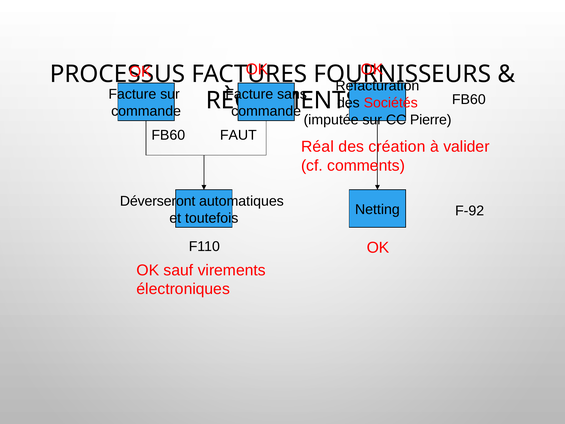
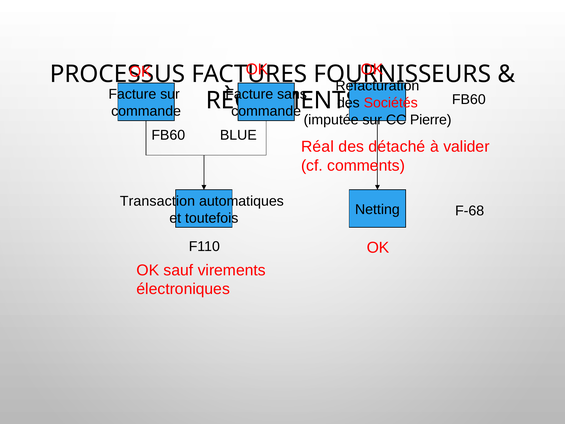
FAUT: FAUT -> BLUE
création: création -> détaché
Déverseront: Déverseront -> Transaction
F-92: F-92 -> F-68
